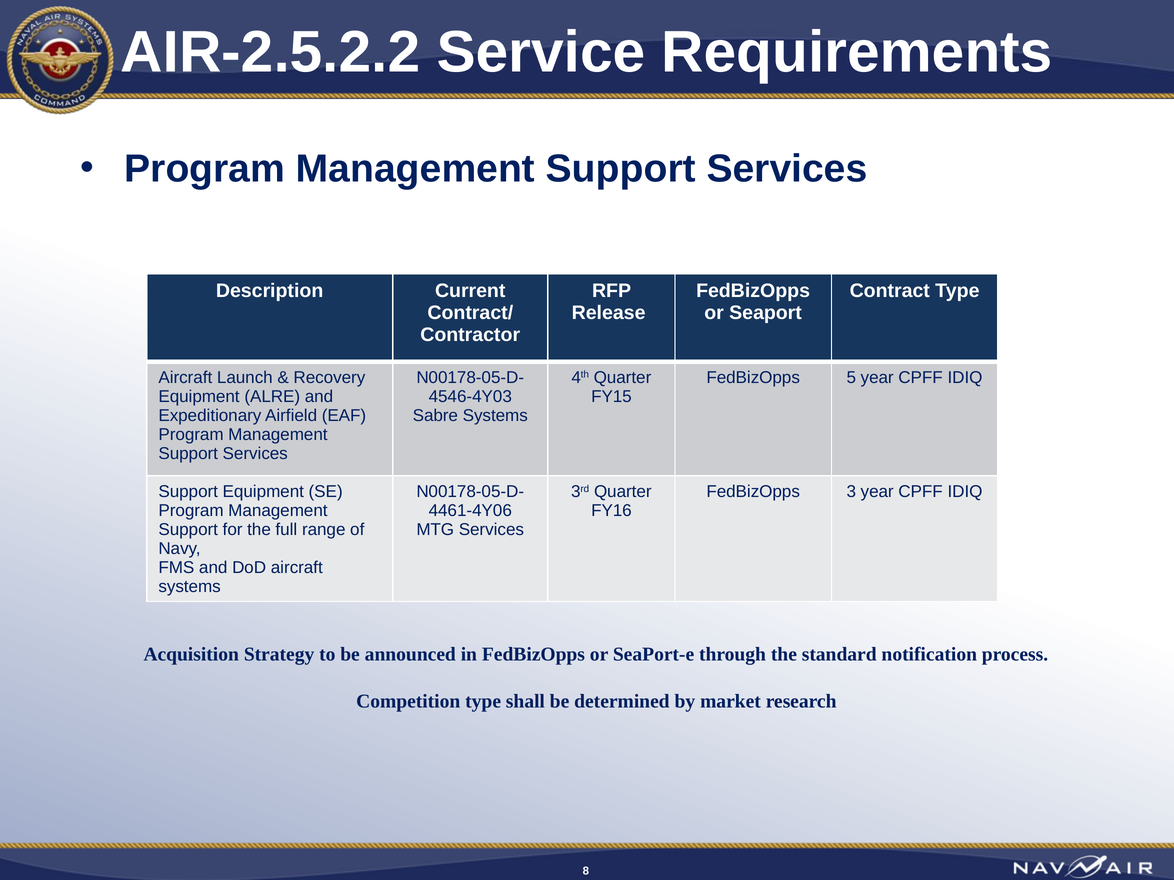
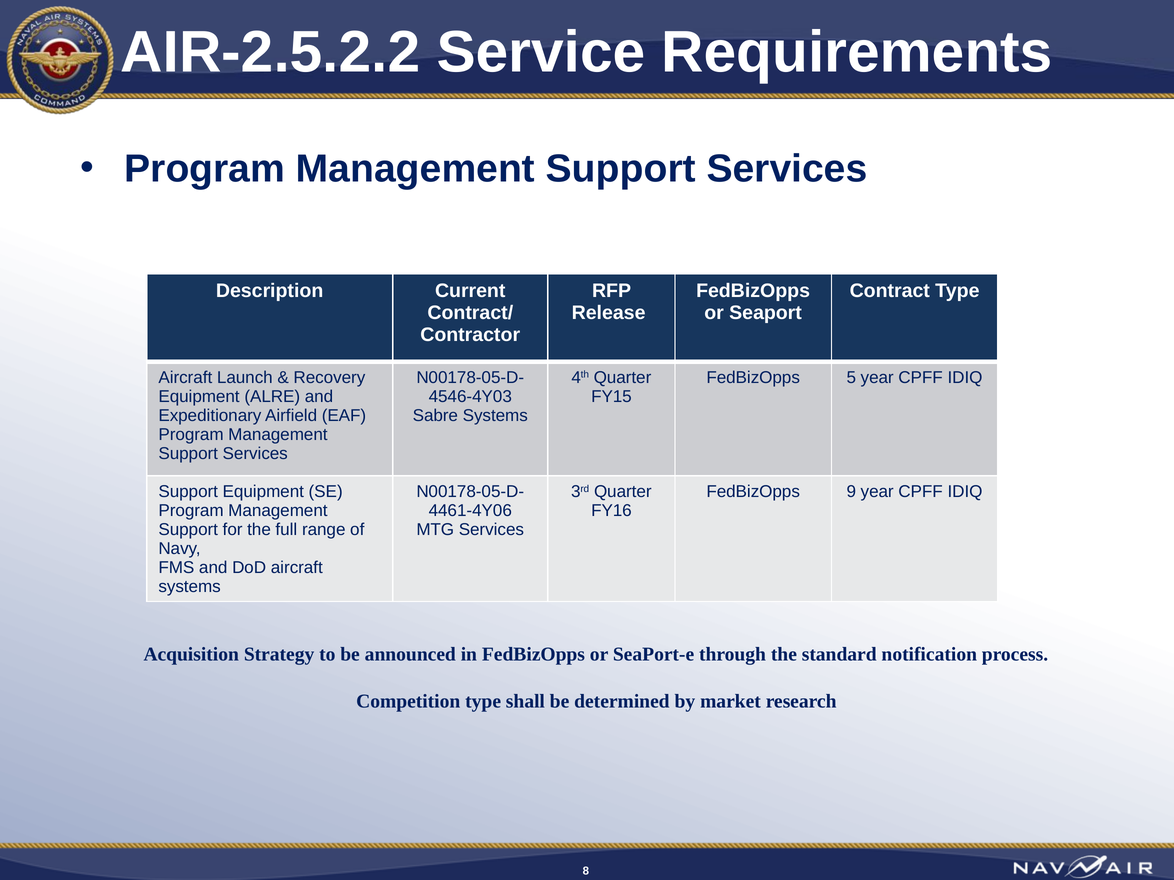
3: 3 -> 9
